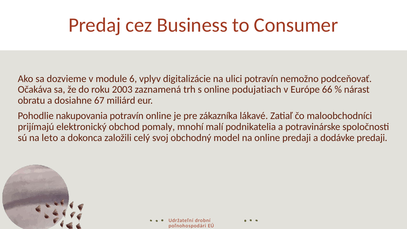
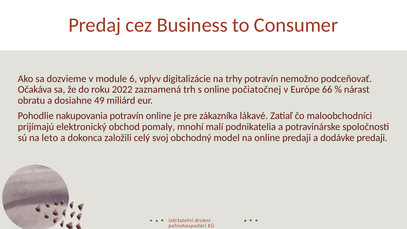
ulici: ulici -> trhy
2003: 2003 -> 2022
podujatiach: podujatiach -> počiatočnej
67: 67 -> 49
